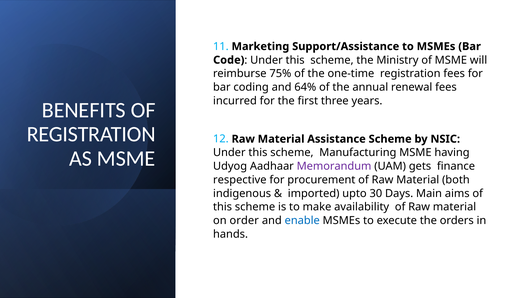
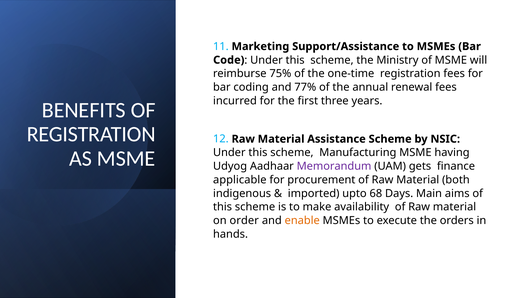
64%: 64% -> 77%
respective: respective -> applicable
30: 30 -> 68
enable colour: blue -> orange
